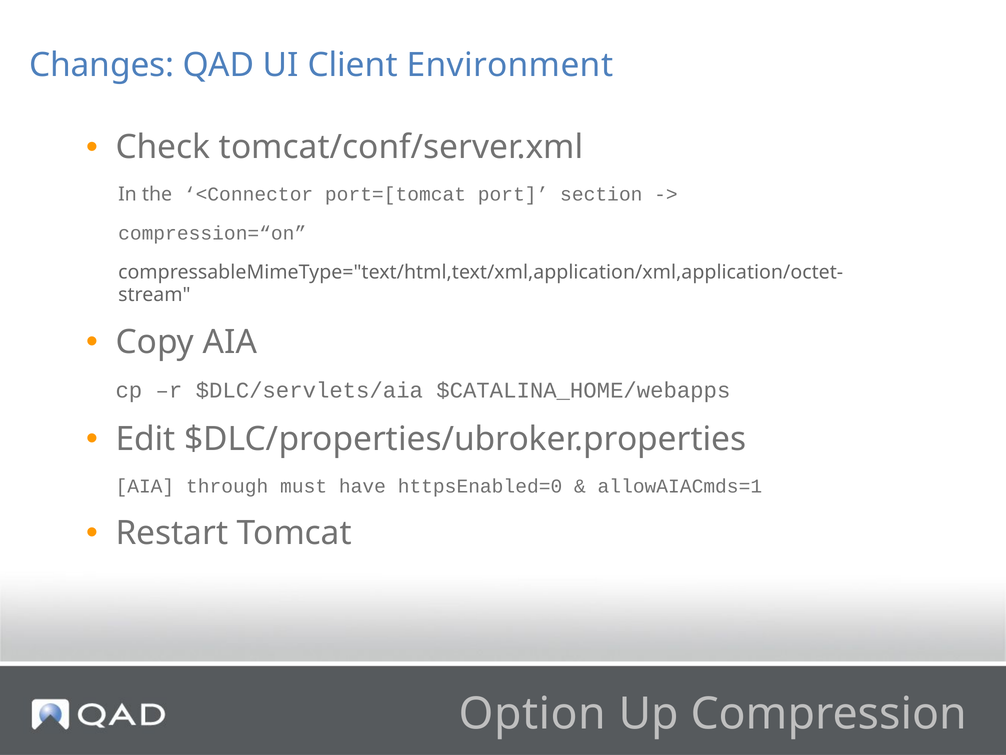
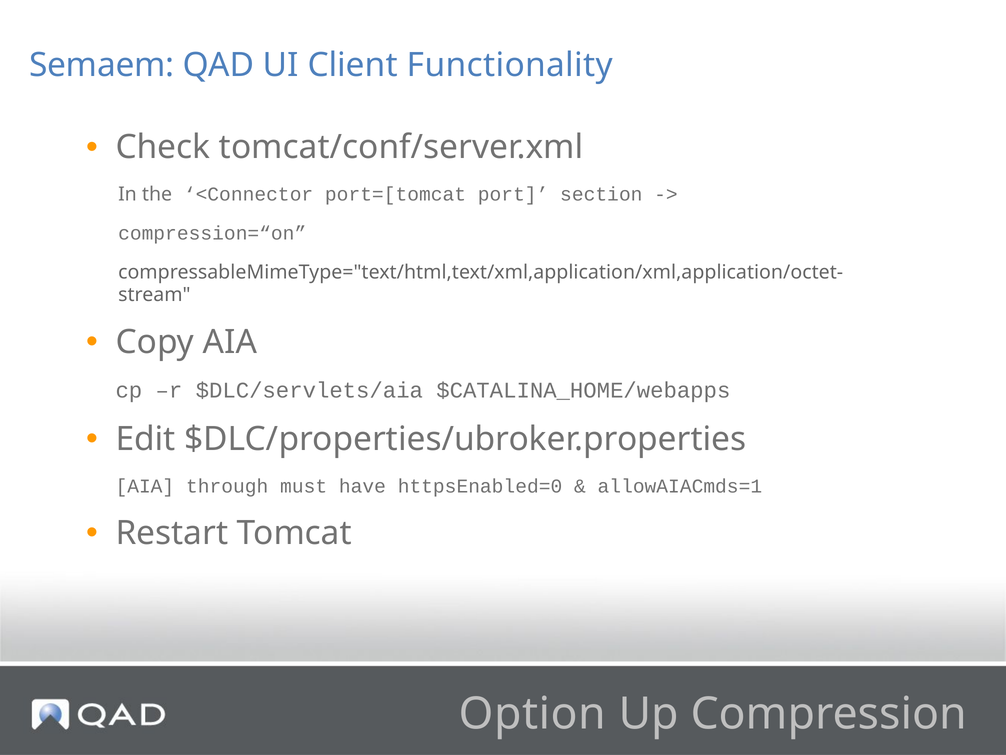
Changes: Changes -> Semaem
Environment: Environment -> Functionality
